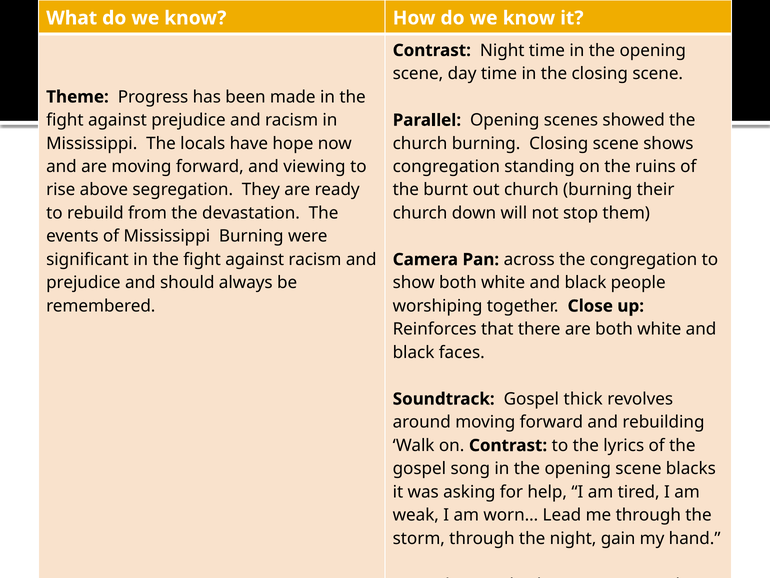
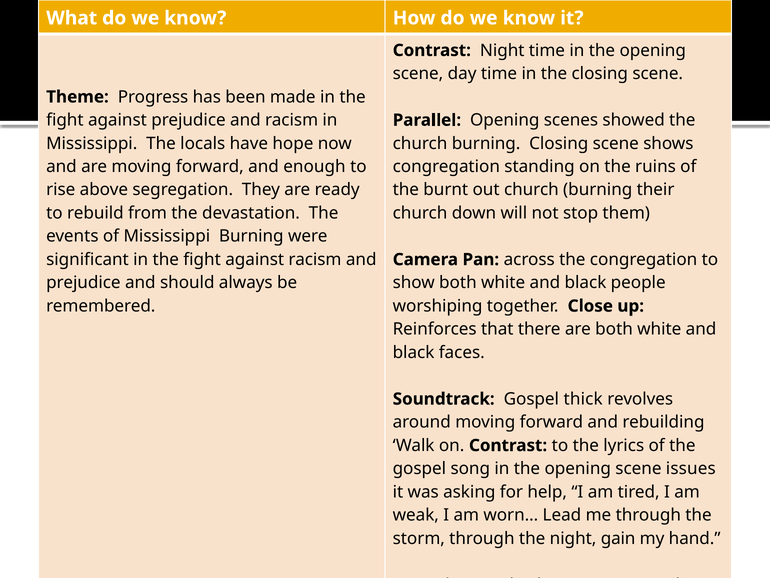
viewing: viewing -> enough
blacks: blacks -> issues
